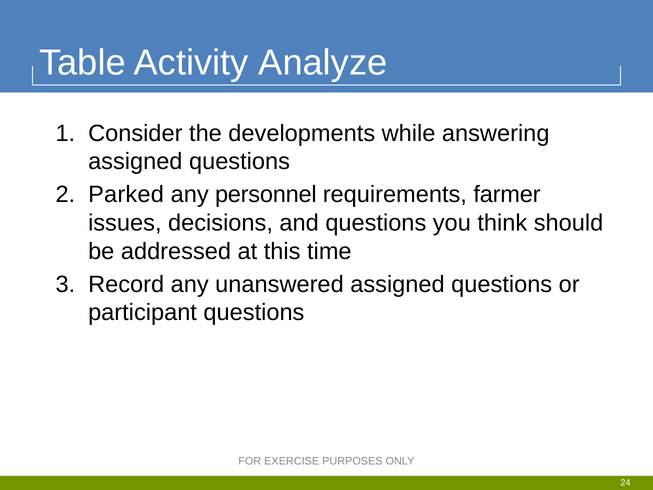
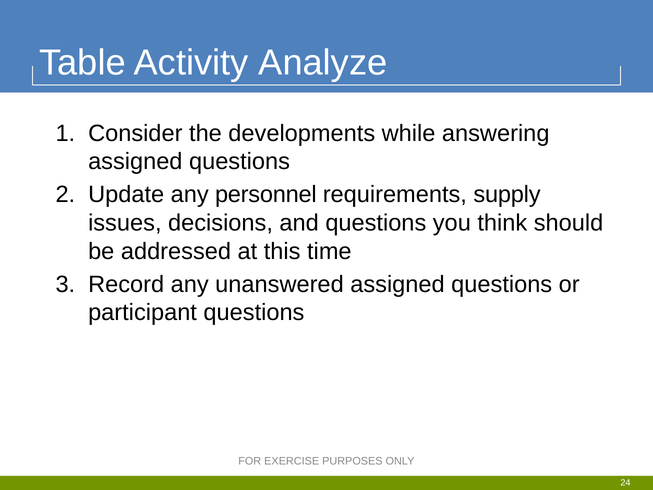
Parked: Parked -> Update
farmer: farmer -> supply
